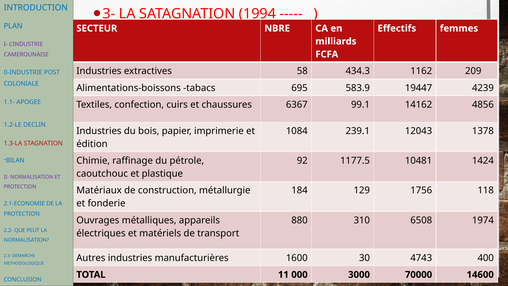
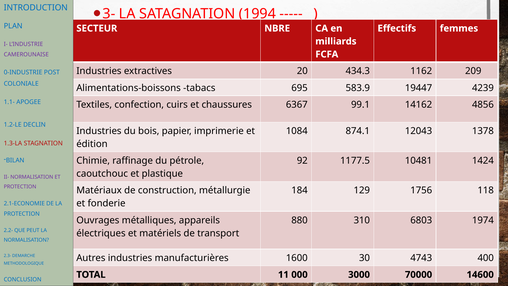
58: 58 -> 20
239.1: 239.1 -> 874.1
6508: 6508 -> 6803
